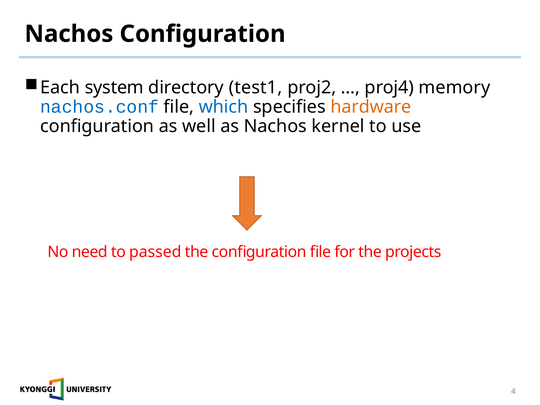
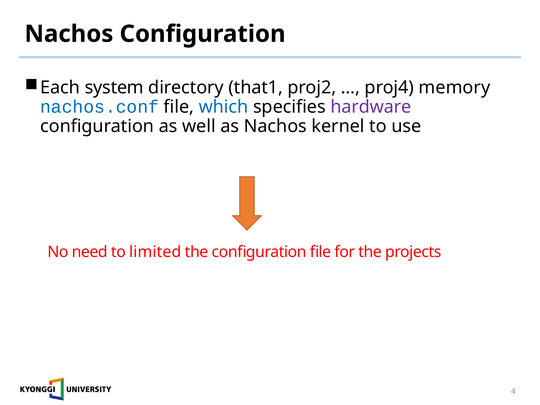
test1: test1 -> that1
hardware colour: orange -> purple
passed: passed -> limited
